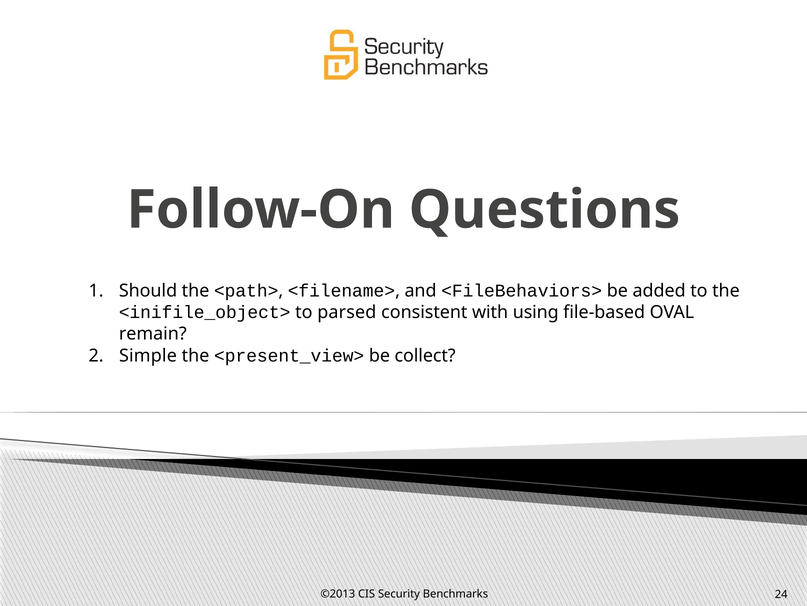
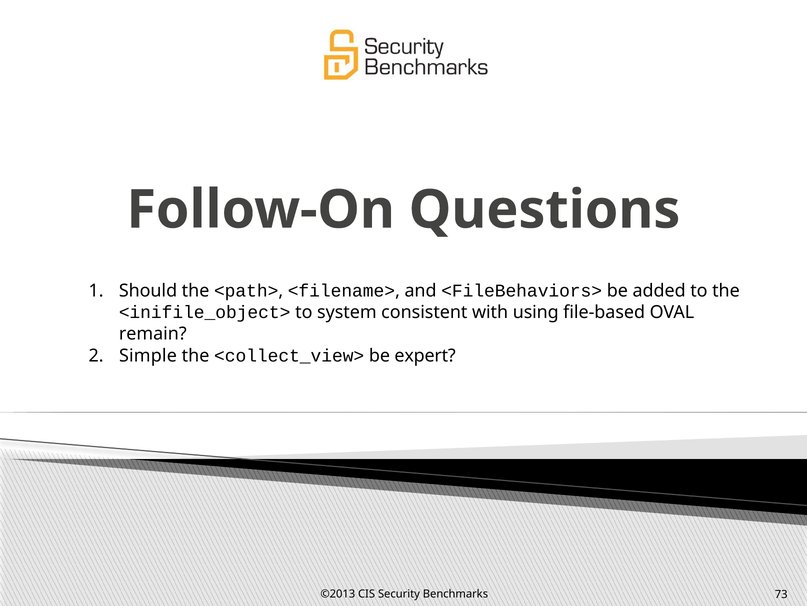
parsed: parsed -> system
<present_view>: <present_view> -> <collect_view>
collect: collect -> expert
24: 24 -> 73
